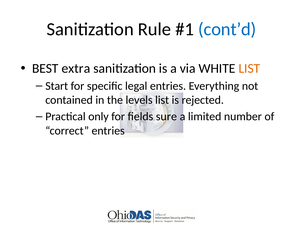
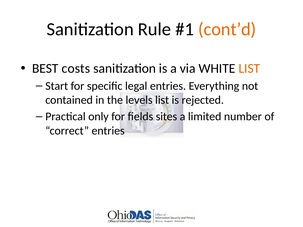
cont’d colour: blue -> orange
extra: extra -> costs
sure: sure -> sites
